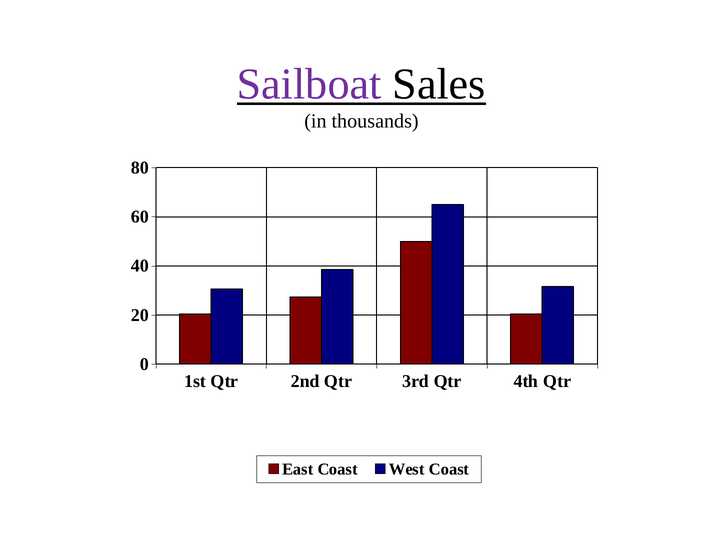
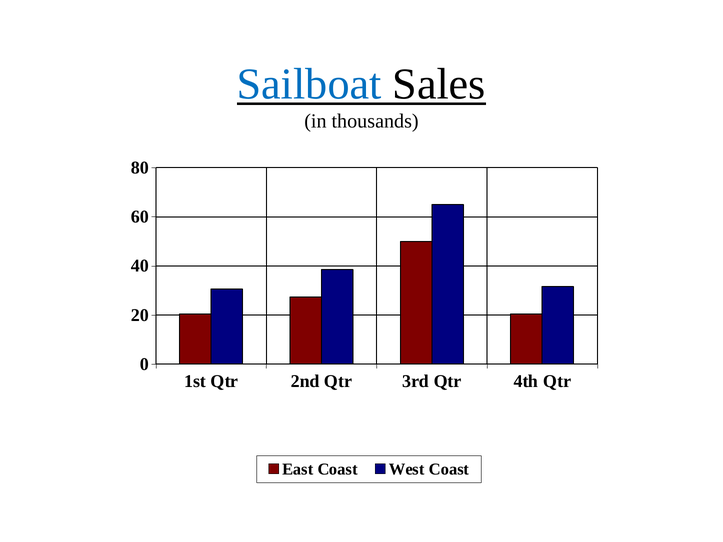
Sailboat colour: purple -> blue
